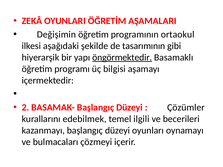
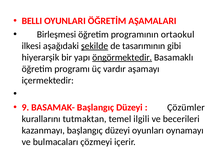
ZEKÂ: ZEKÂ -> BELLI
Değişimin: Değişimin -> Birleşmesi
şekilde underline: none -> present
bilgisi: bilgisi -> vardır
2: 2 -> 9
edebilmek: edebilmek -> tutmaktan
